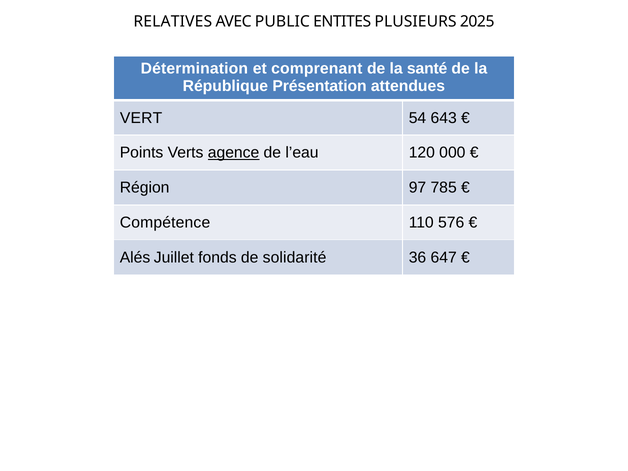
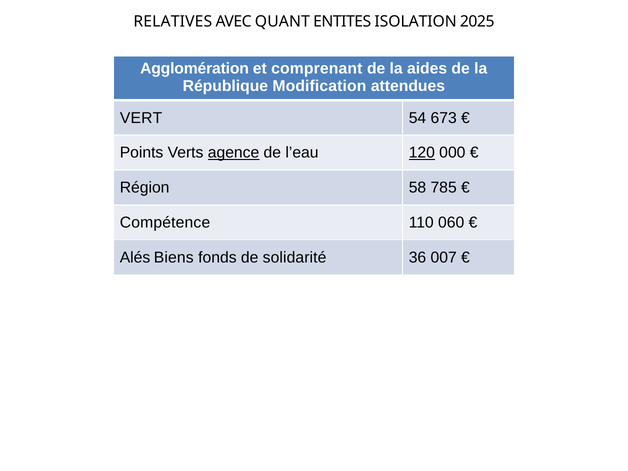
PUBLIC: PUBLIC -> QUANT
PLUSIEURS: PLUSIEURS -> ISOLATION
Détermination: Détermination -> Agglomération
santé: santé -> aides
Présentation: Présentation -> Modification
643: 643 -> 673
120 underline: none -> present
97: 97 -> 58
576: 576 -> 060
Juillet: Juillet -> Biens
647: 647 -> 007
